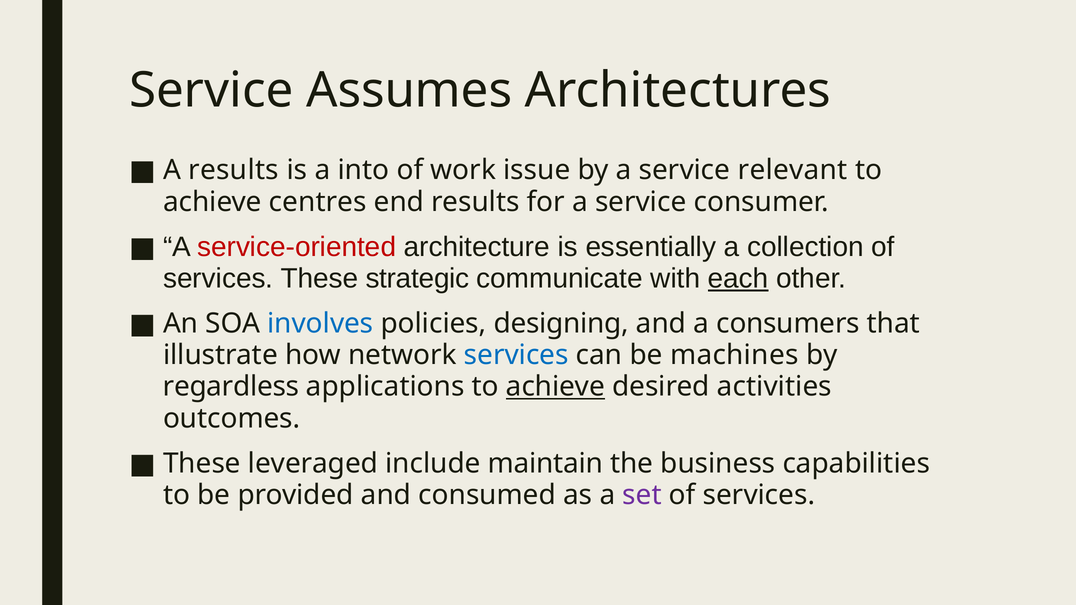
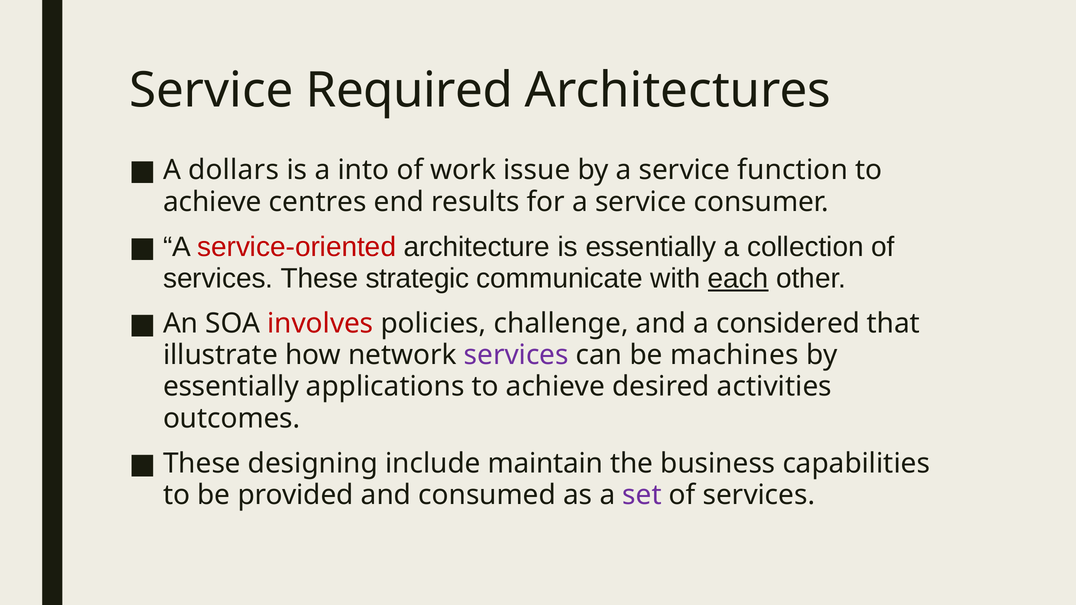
Assumes: Assumes -> Required
A results: results -> dollars
relevant: relevant -> function
involves colour: blue -> red
designing: designing -> challenge
consumers: consumers -> considered
services at (516, 355) colour: blue -> purple
regardless at (231, 387): regardless -> essentially
achieve at (555, 387) underline: present -> none
leveraged: leveraged -> designing
